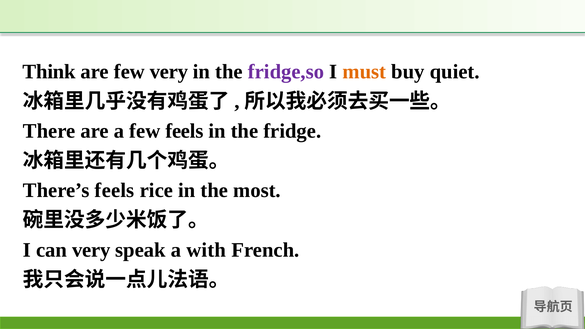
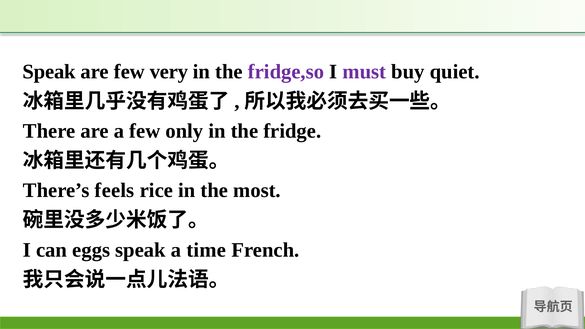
Think at (49, 72): Think -> Speak
must colour: orange -> purple
few feels: feels -> only
can very: very -> eggs
with: with -> time
